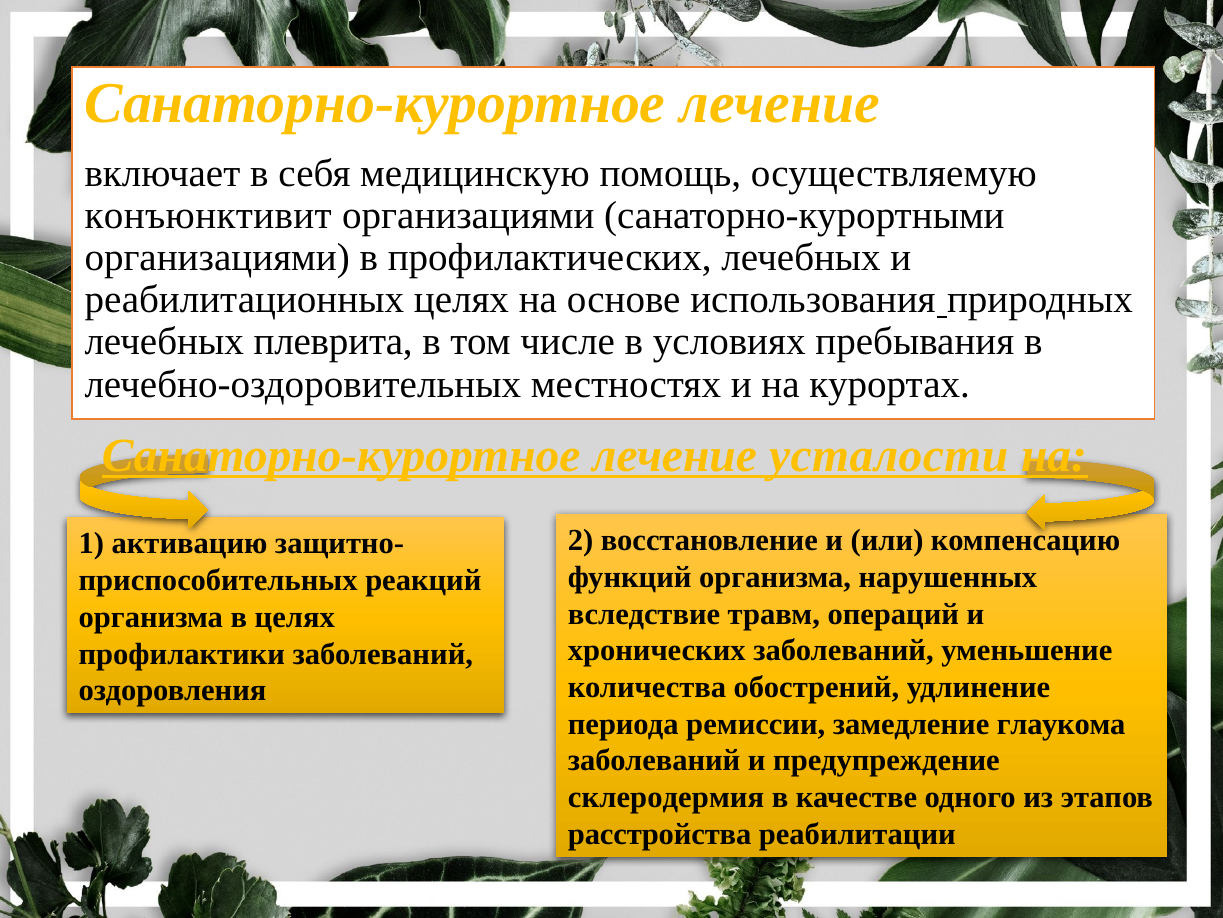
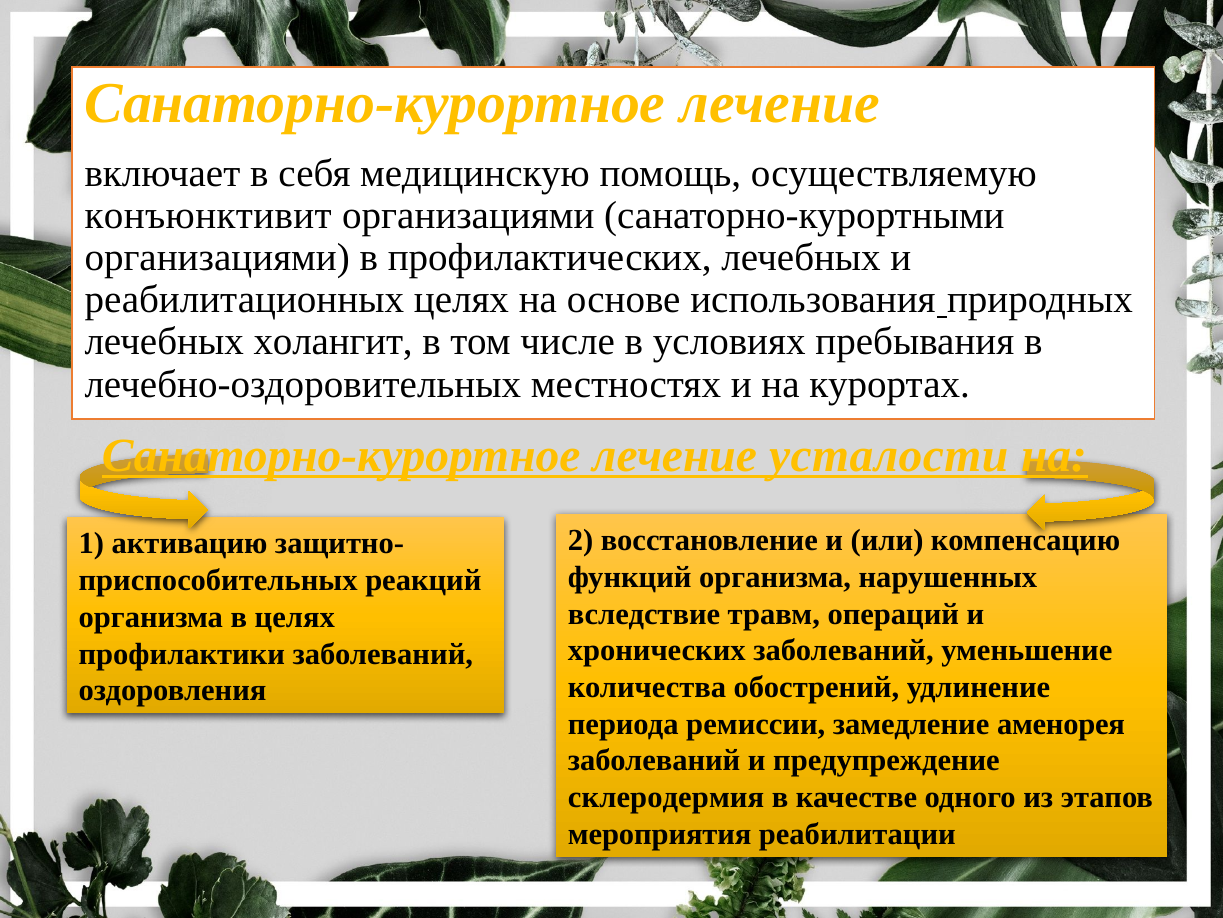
плеврита: плеврита -> холангит
глаукома: глаукома -> аменорея
расстройства: расстройства -> мероприятия
